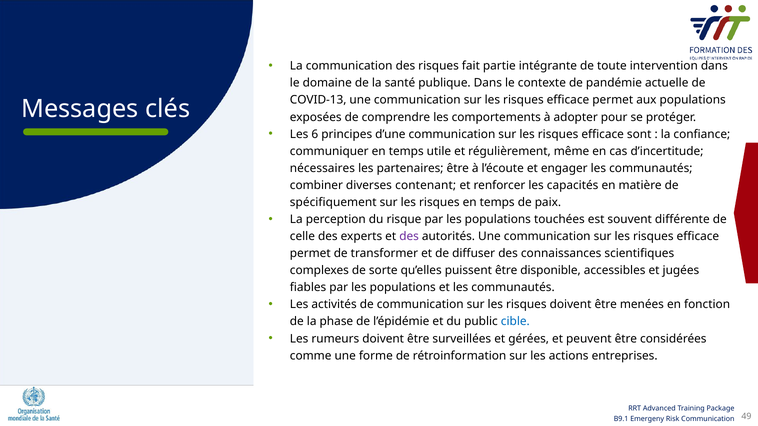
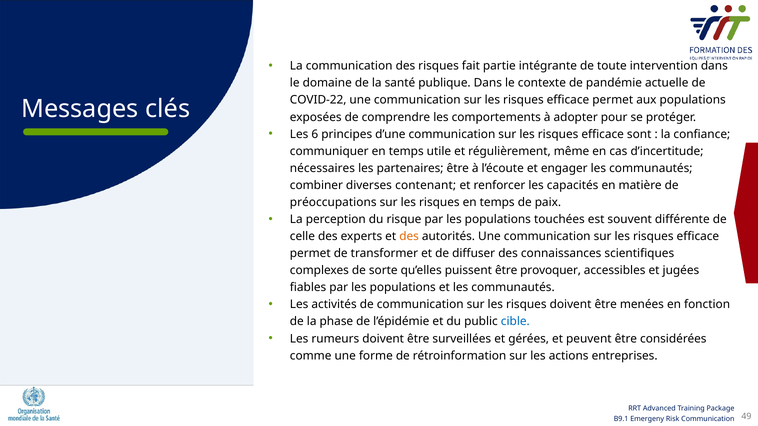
COVID-13: COVID-13 -> COVID-22
spécifiquement: spécifiquement -> préoccupations
des at (409, 237) colour: purple -> orange
disponible: disponible -> provoquer
